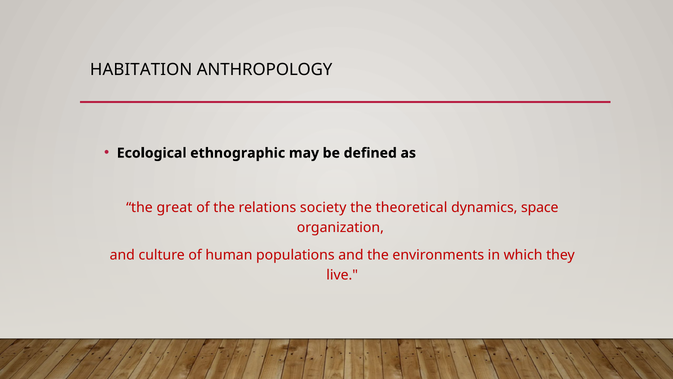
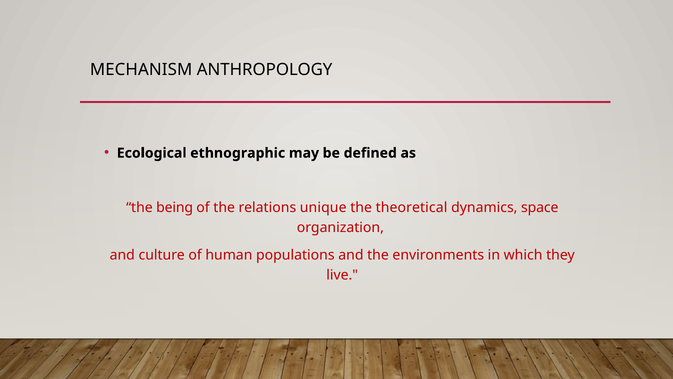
HABITATION: HABITATION -> MECHANISM
great: great -> being
society: society -> unique
